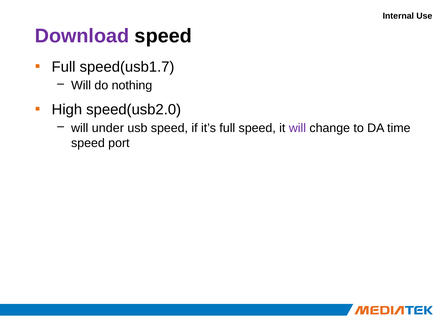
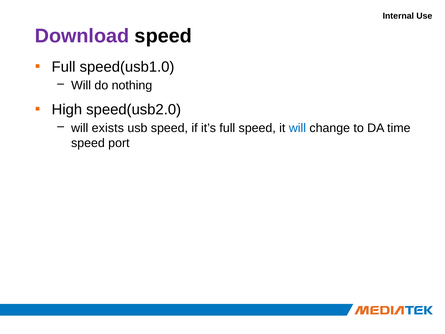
speed(usb1.7: speed(usb1.7 -> speed(usb1.0
under: under -> exists
will at (297, 128) colour: purple -> blue
